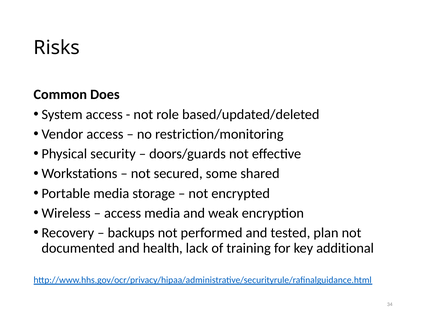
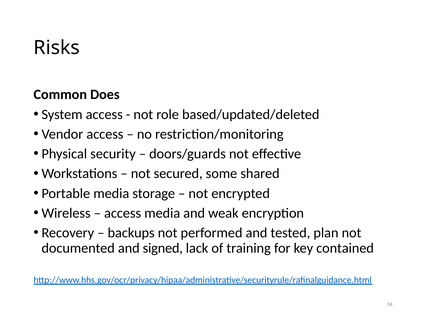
health: health -> signed
additional: additional -> contained
